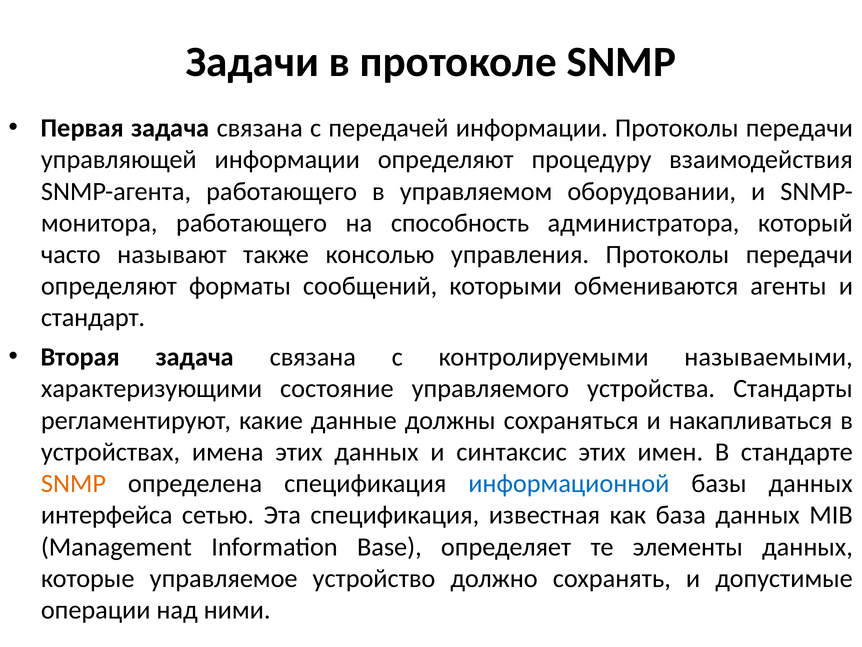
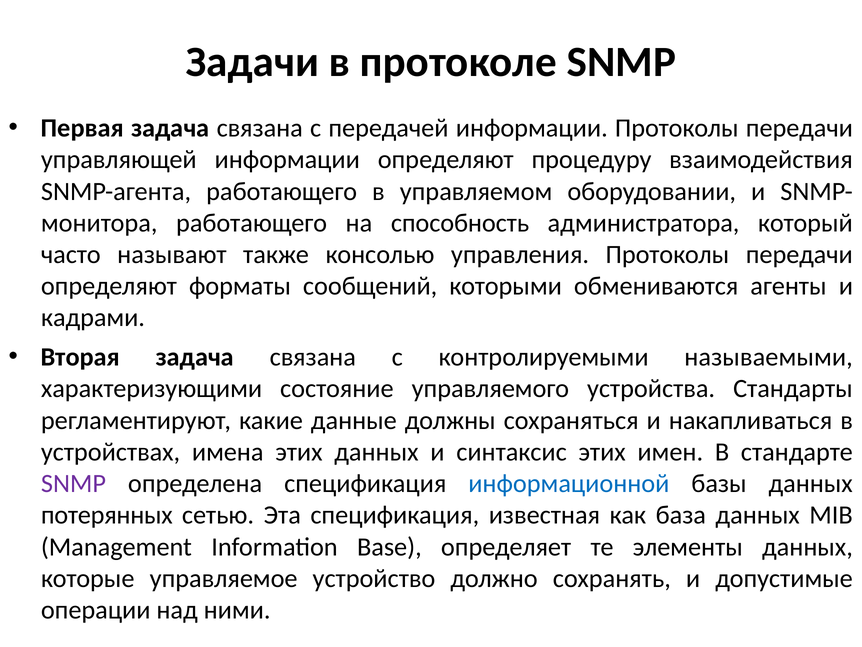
стандарт: стандарт -> кадрами
SNMP at (73, 483) colour: orange -> purple
интерфейса: интерфейса -> потерянных
